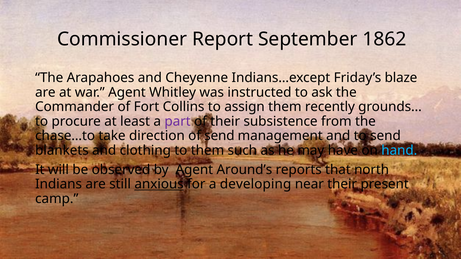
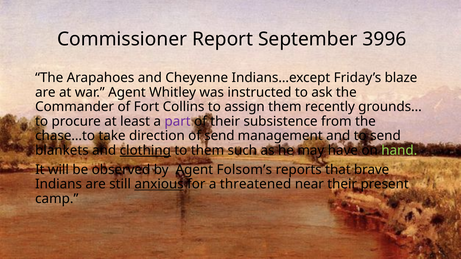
1862: 1862 -> 3996
clothing underline: none -> present
hand colour: light blue -> light green
Around’s: Around’s -> Folsom’s
north: north -> brave
developing: developing -> threatened
